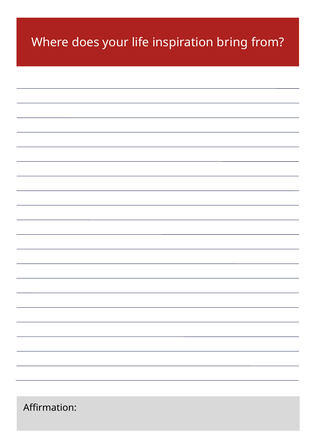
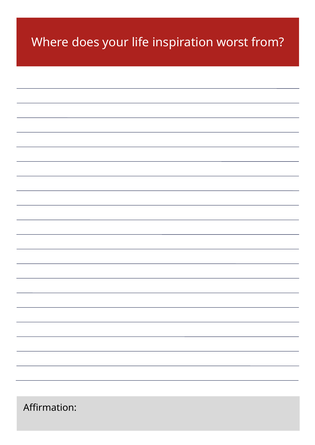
bring: bring -> worst
